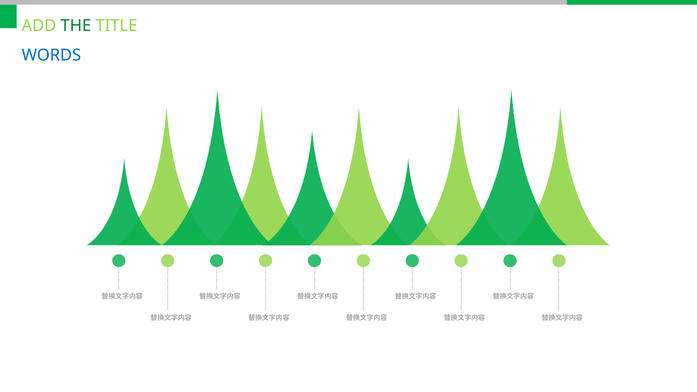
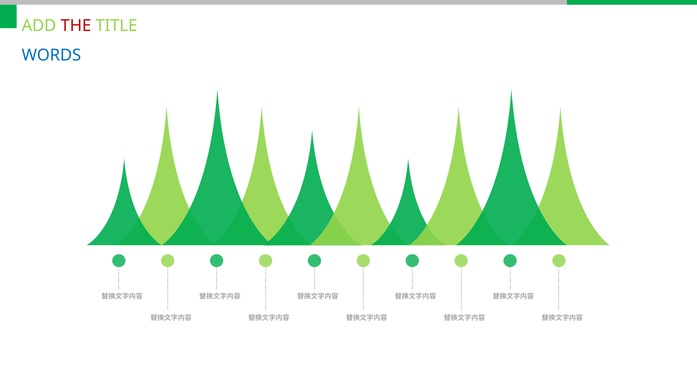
THE colour: green -> red
